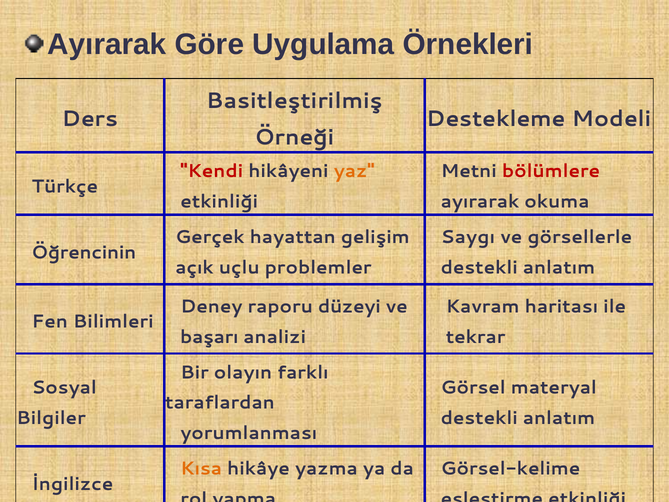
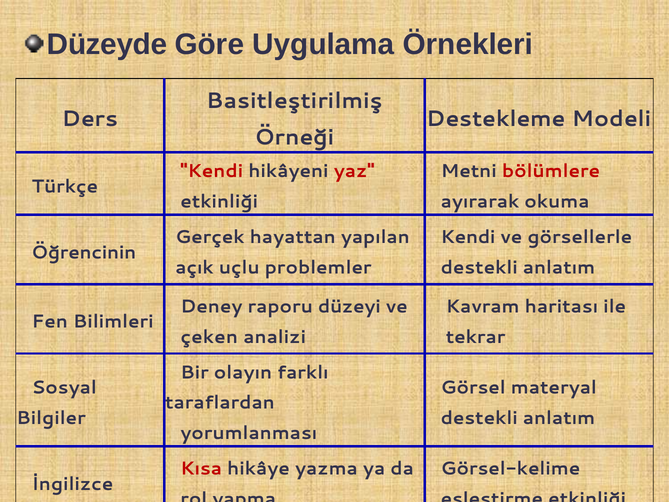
Ayırarak at (107, 44): Ayırarak -> Düzeyde
yaz colour: orange -> red
gelişim: gelişim -> yapılan
Saygı at (468, 237): Saygı -> Kendi
başarı: başarı -> çeken
Kısa colour: orange -> red
